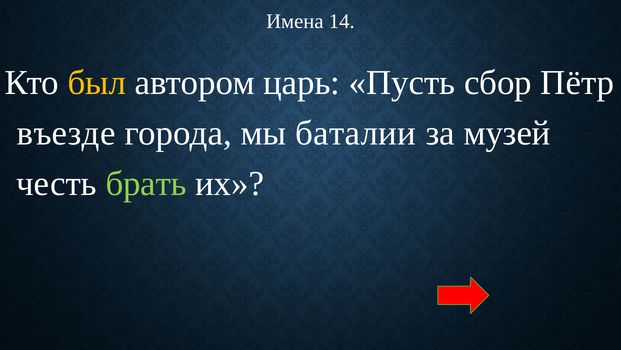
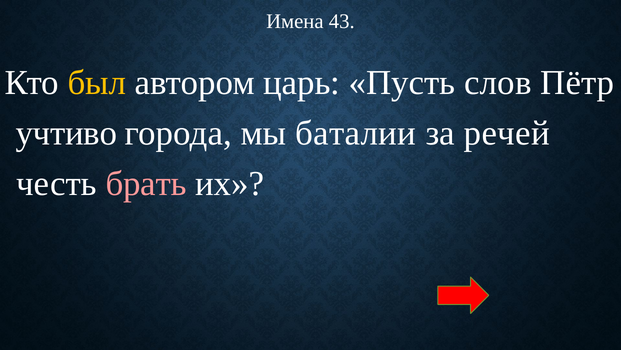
14: 14 -> 43
сбор: сбор -> слов
въезде: въезде -> учтиво
музей: музей -> речей
брать colour: light green -> pink
